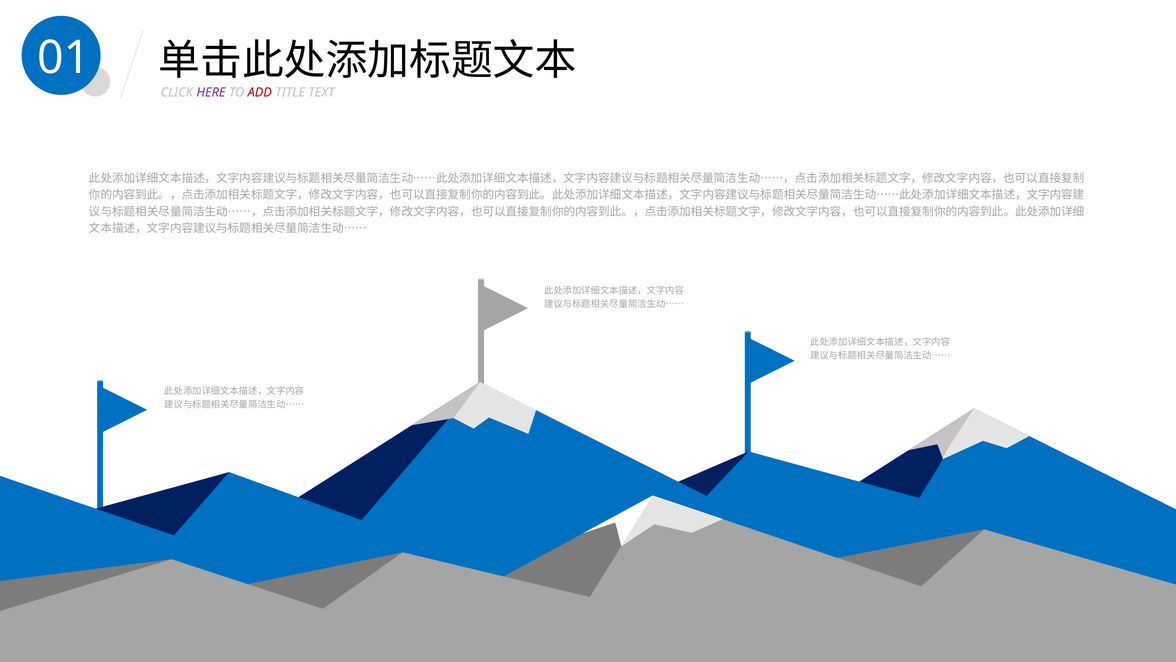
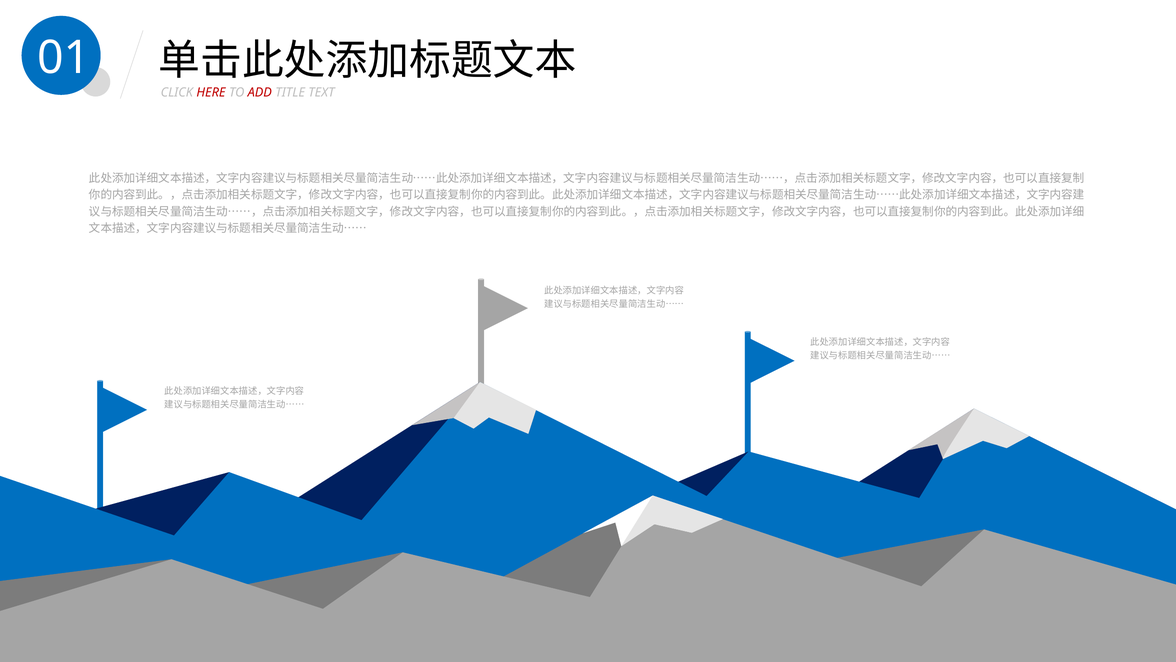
HERE colour: purple -> red
